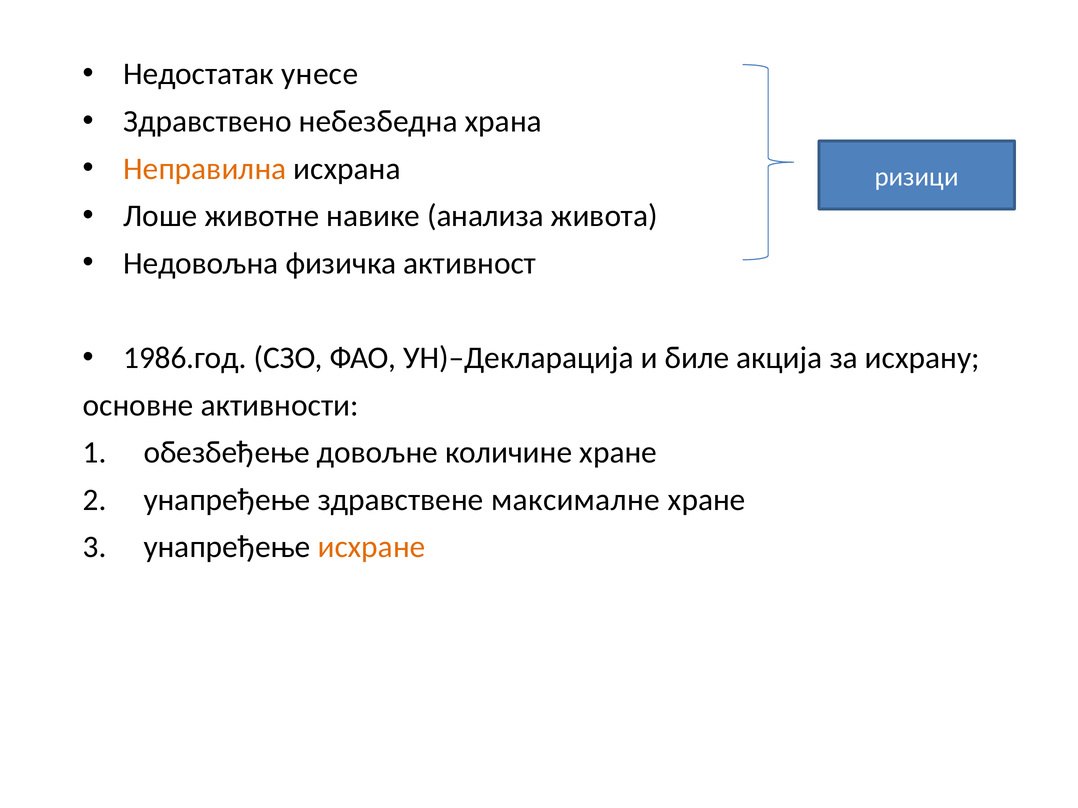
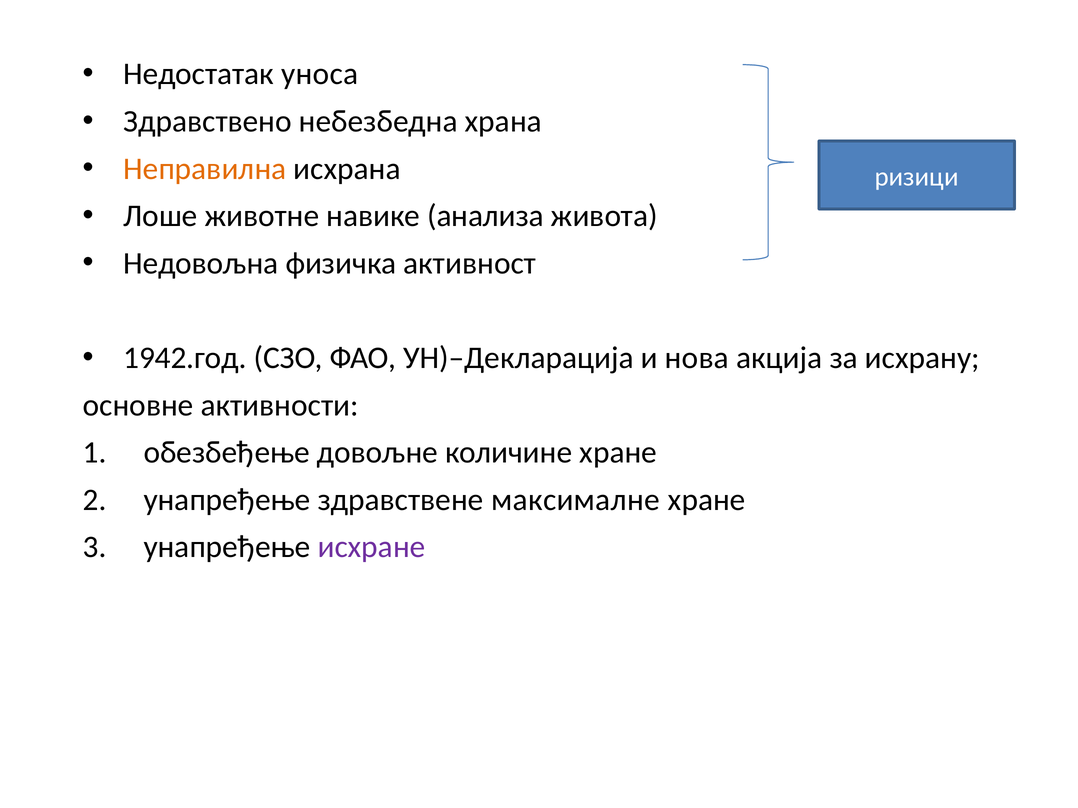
унесе: унесе -> уноса
1986.год: 1986.год -> 1942.год
биле: биле -> нова
исхране colour: orange -> purple
